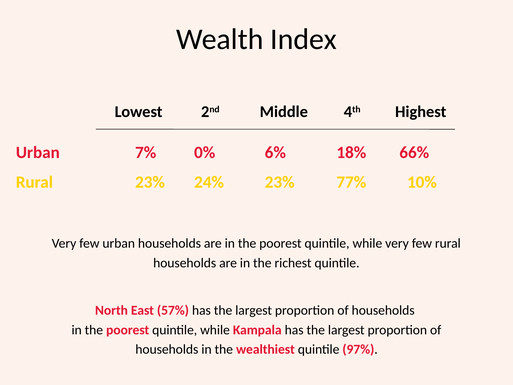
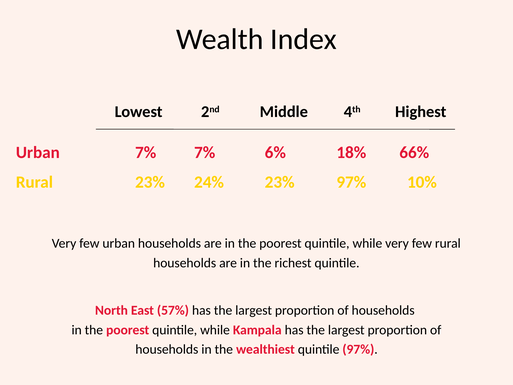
7% 0%: 0% -> 7%
23% 77%: 77% -> 97%
